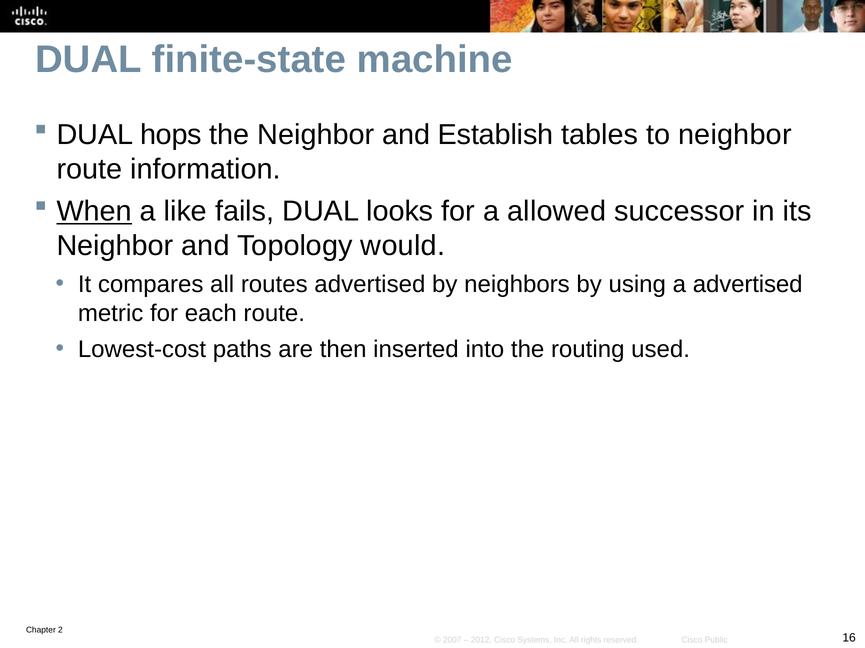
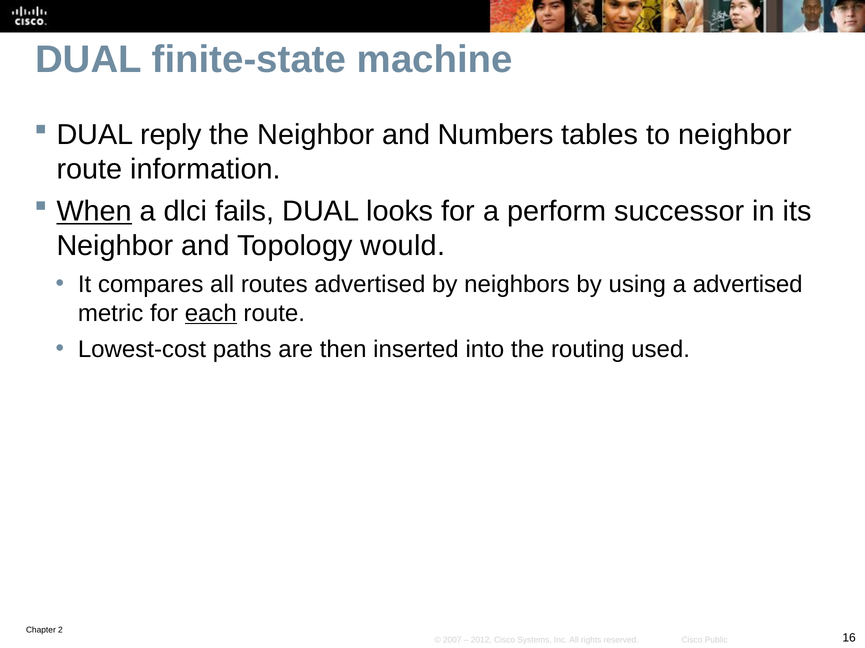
hops: hops -> reply
Establish: Establish -> Numbers
like: like -> dlci
allowed: allowed -> perform
each underline: none -> present
